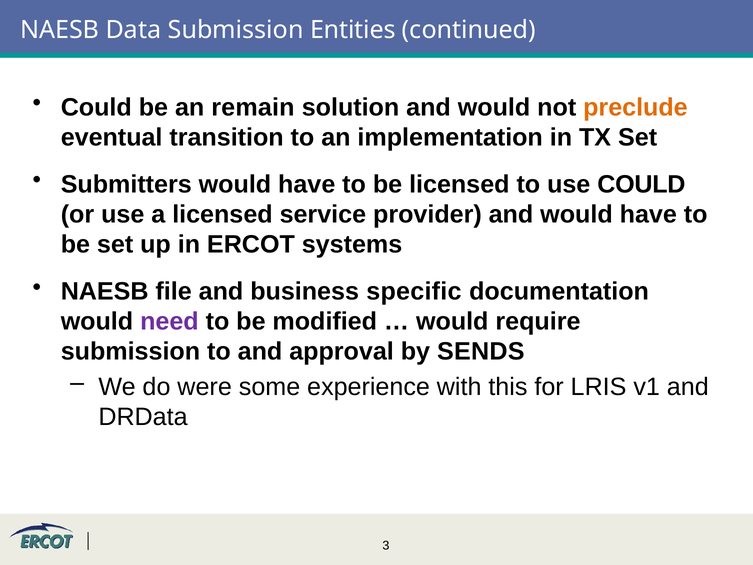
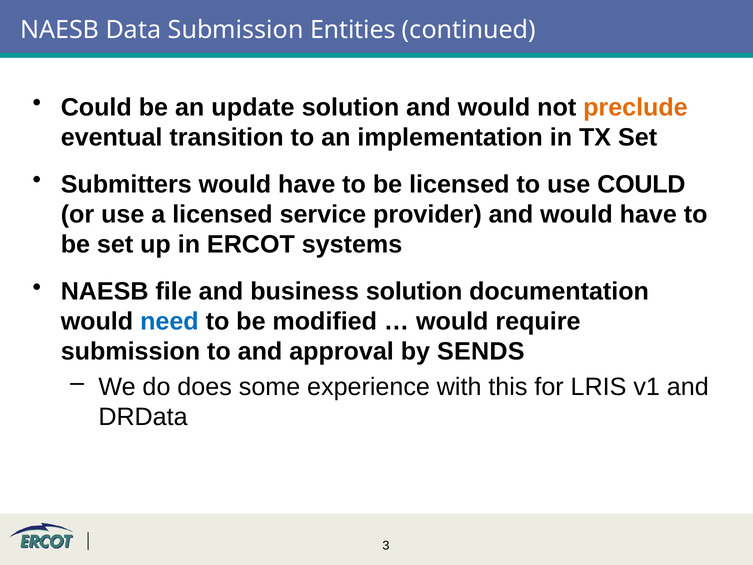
remain: remain -> update
business specific: specific -> solution
need colour: purple -> blue
were: were -> does
